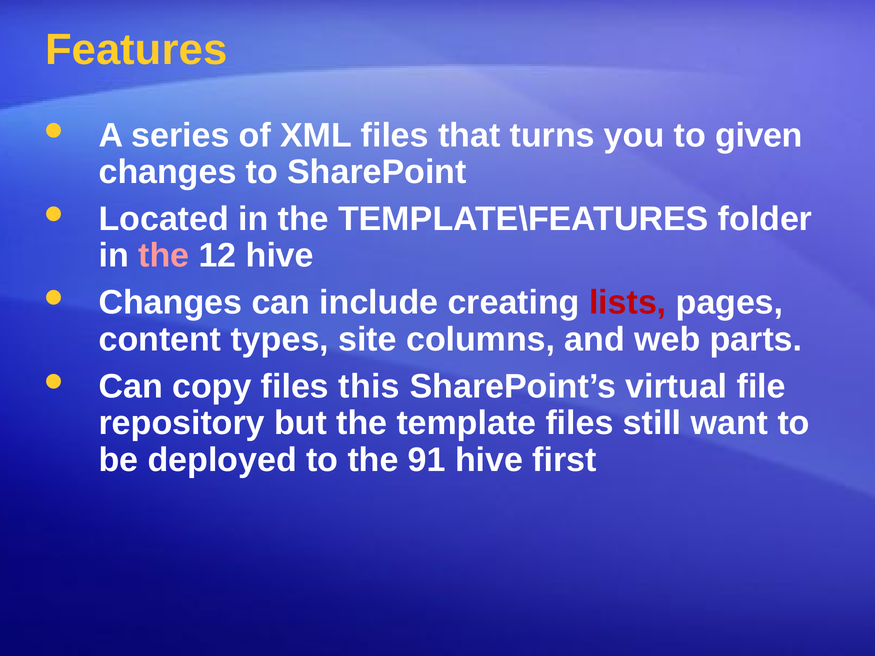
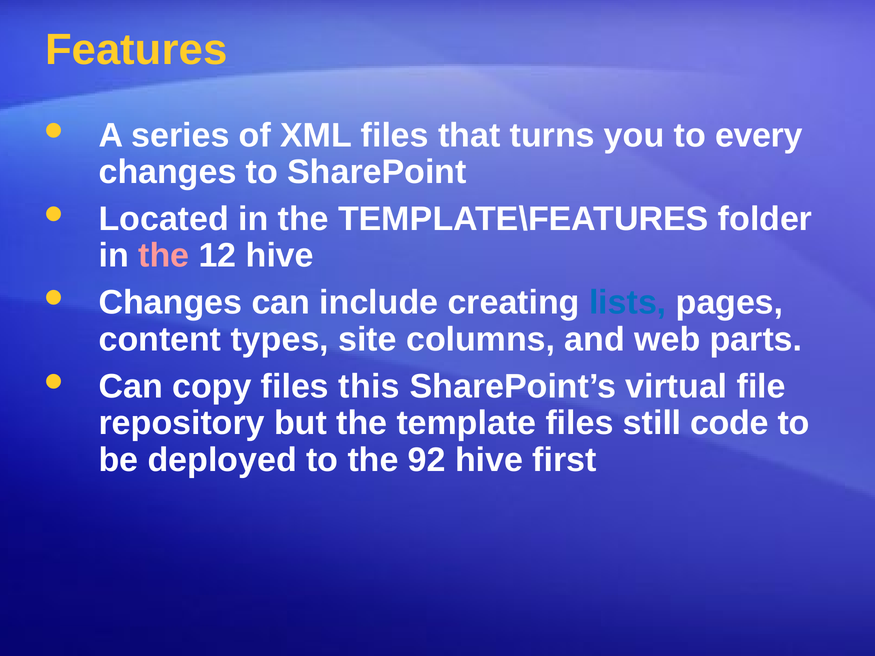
given: given -> every
lists colour: red -> blue
want: want -> code
91: 91 -> 92
